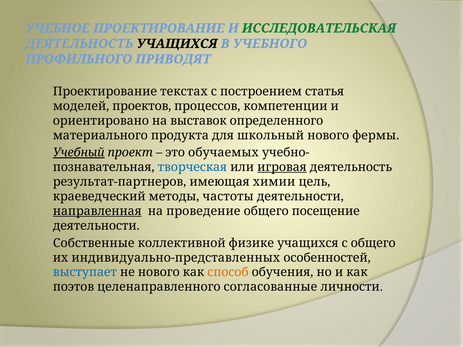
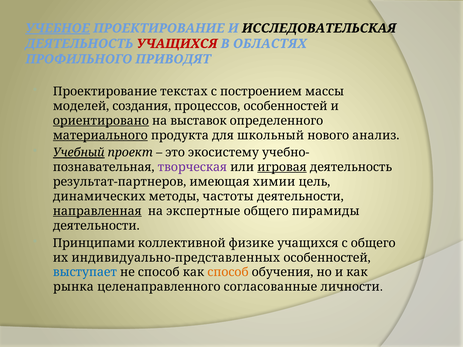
УЧЕБНОЕ underline: none -> present
ИССЛЕДОВАТЕЛЬСКАЯ colour: green -> black
УЧАЩИХСЯ at (177, 44) colour: black -> red
УЧЕБНОГО: УЧЕБНОГО -> ОБЛАСТЯХ
статья: статья -> массы
проектов: проектов -> создания
процессов компетенции: компетенции -> особенностей
ориентировано underline: none -> present
материального underline: none -> present
фермы: фермы -> анализ
обучаемых: обучаемых -> экосистему
творческая colour: blue -> purple
краеведческий: краеведческий -> динамических
проведение: проведение -> экспертные
посещение: посещение -> пирамиды
Собственные: Собственные -> Принципами
не нового: нового -> способ
поэтов: поэтов -> рынка
